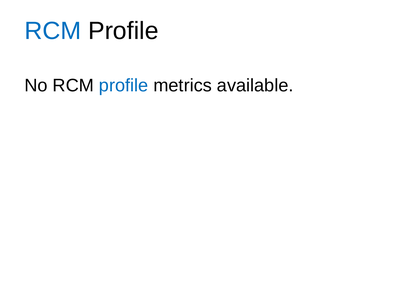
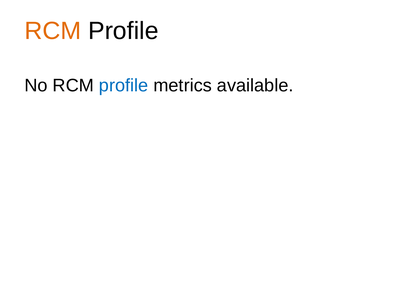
RCM at (53, 31) colour: blue -> orange
